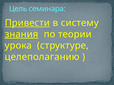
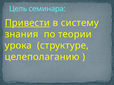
знания underline: present -> none
